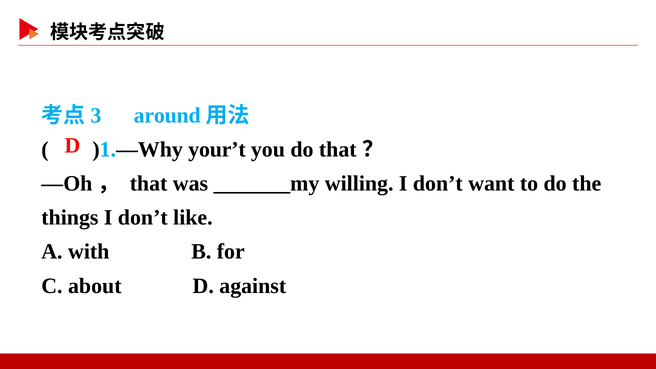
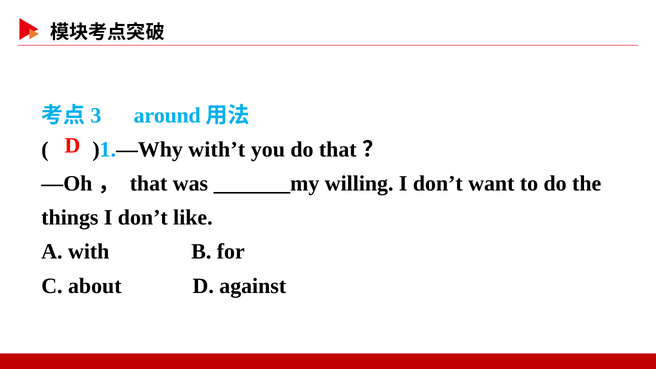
your’t: your’t -> with’t
